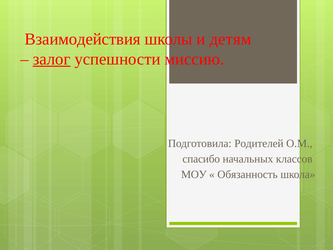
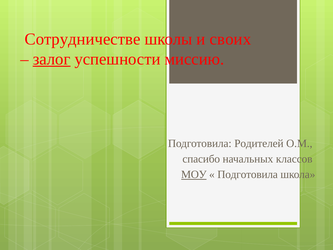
Взаимодействия: Взаимодействия -> Сотрудничестве
детям: детям -> своих
МОУ underline: none -> present
Обязанность at (248, 174): Обязанность -> Подготовила
